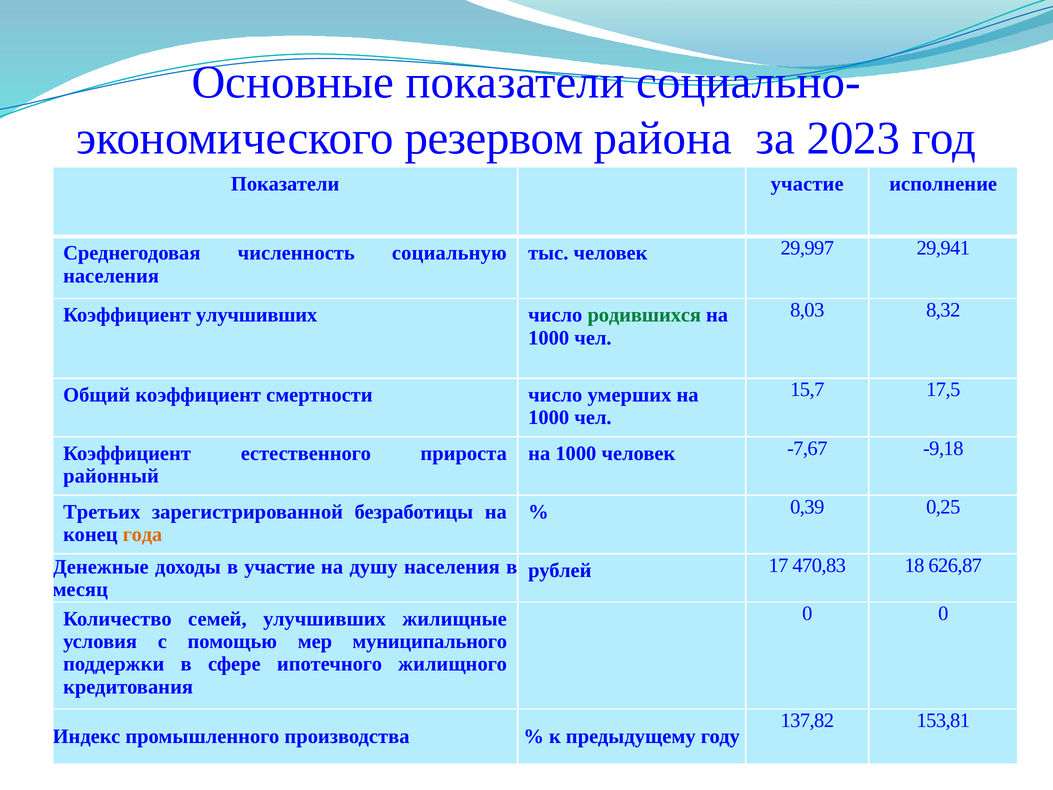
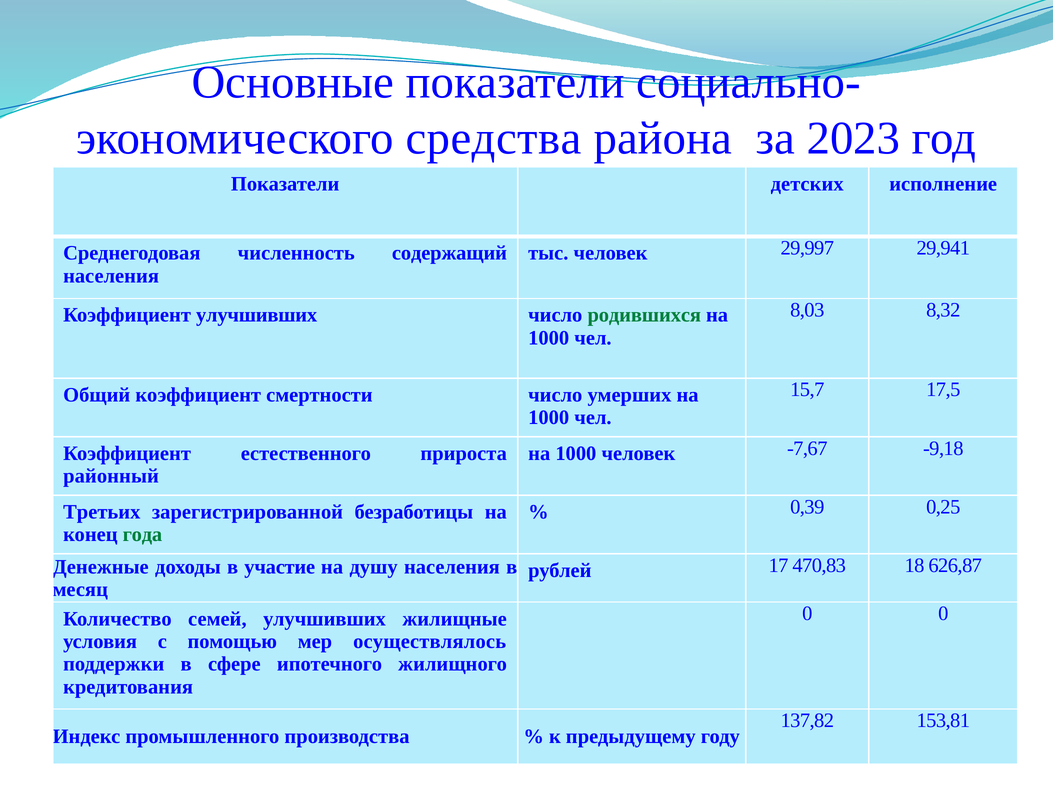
резервом: резервом -> средства
Показатели участие: участие -> детских
социальную: социальную -> содержащий
года colour: orange -> green
муниципального: муниципального -> осуществлялось
